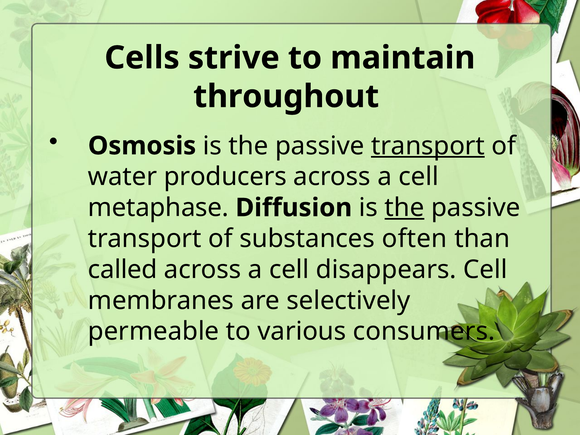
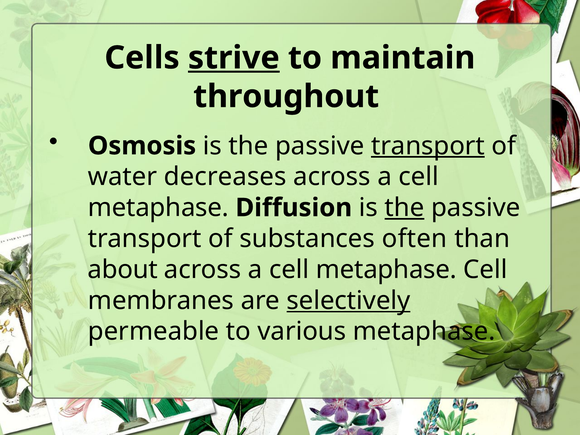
strive underline: none -> present
producers: producers -> decreases
called: called -> about
disappears at (386, 270): disappears -> metaphase
selectively underline: none -> present
various consumers: consumers -> metaphase
